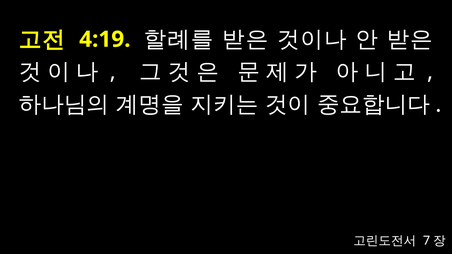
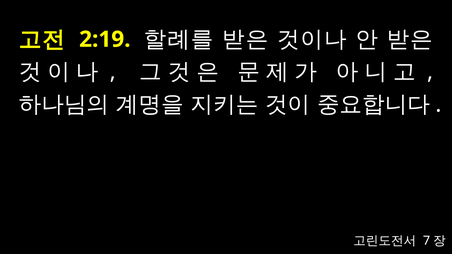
4:19: 4:19 -> 2:19
